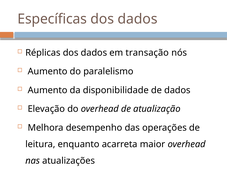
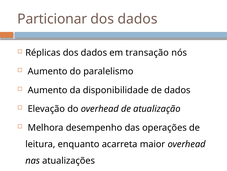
Específicas: Específicas -> Particionar
